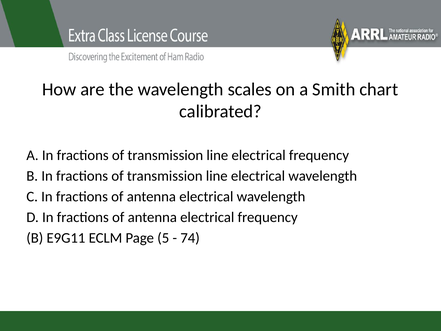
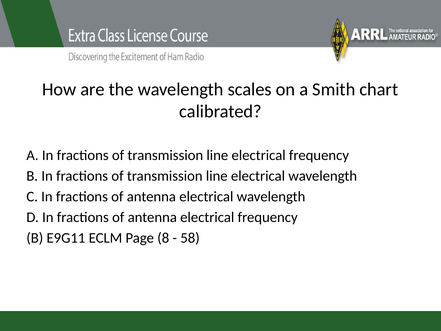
5: 5 -> 8
74: 74 -> 58
